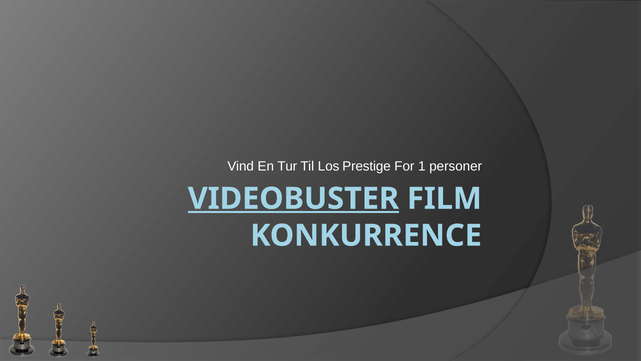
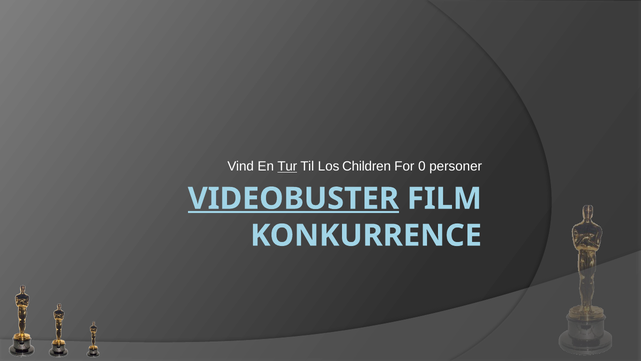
Tur underline: none -> present
Prestige: Prestige -> Children
1: 1 -> 0
